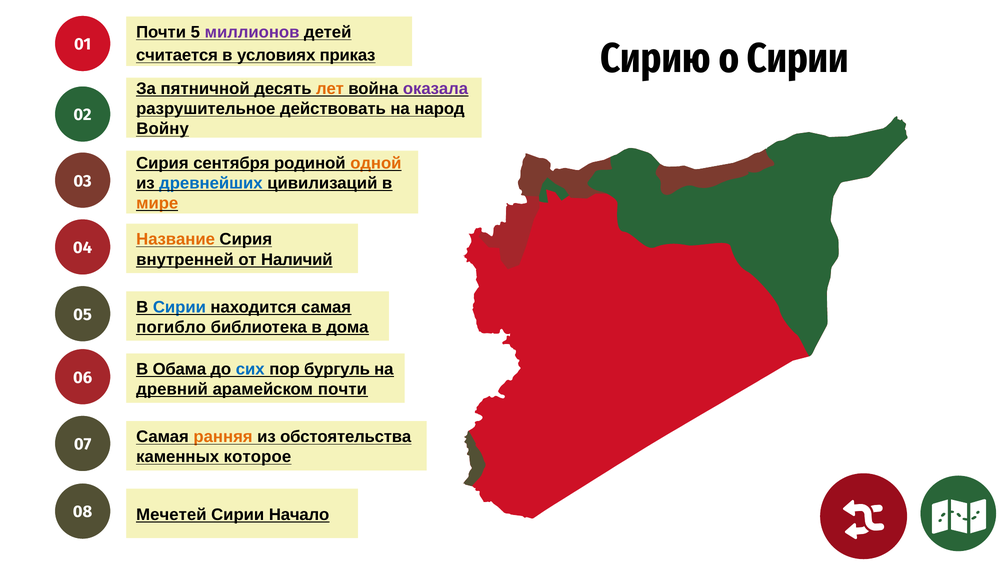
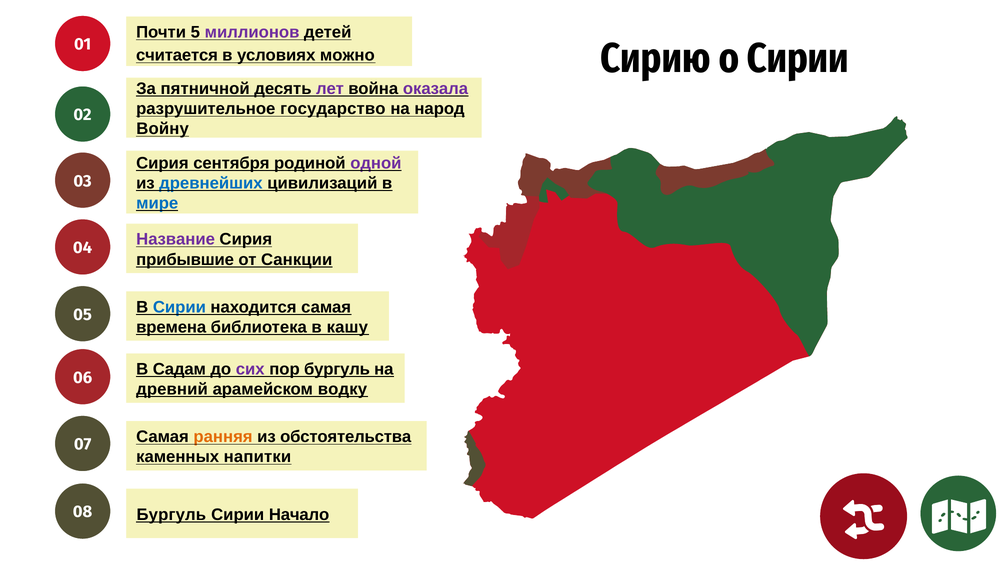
приказ: приказ -> можно
лет colour: orange -> purple
действовать: действовать -> государство
одной colour: orange -> purple
мире colour: orange -> blue
Название colour: orange -> purple
внутренней: внутренней -> прибывшие
Наличий: Наличий -> Санкции
погибло: погибло -> времена
дома: дома -> кашу
Обама: Обама -> Садам
сих colour: blue -> purple
арамейском почти: почти -> водку
которое: которое -> напитки
Мечетей at (171, 515): Мечетей -> Бургуль
